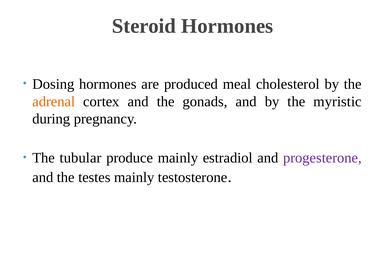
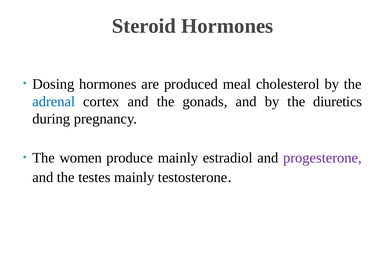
adrenal colour: orange -> blue
myristic: myristic -> diuretics
tubular: tubular -> women
